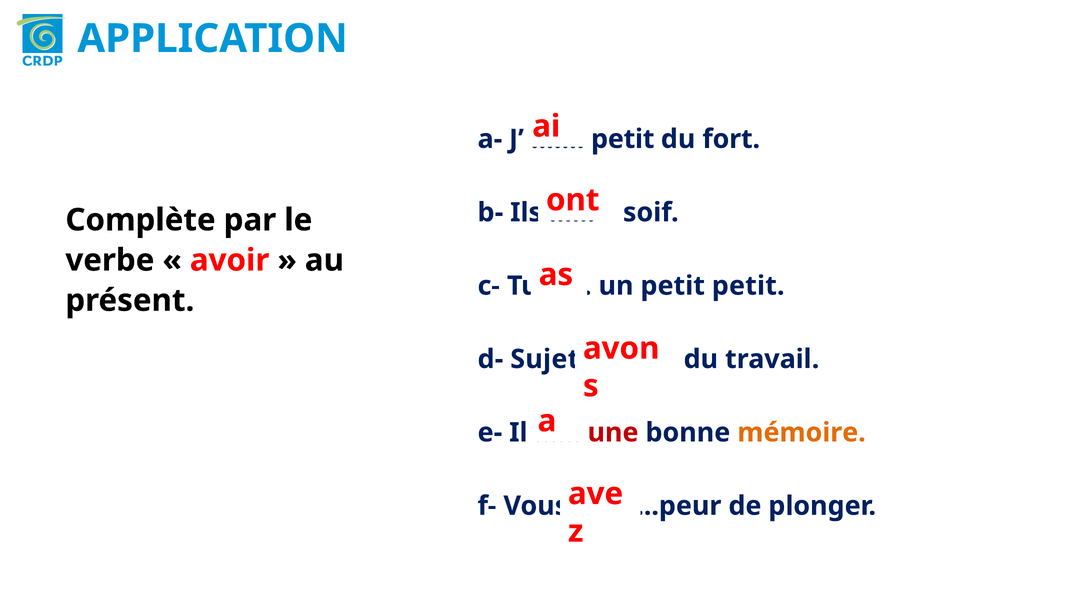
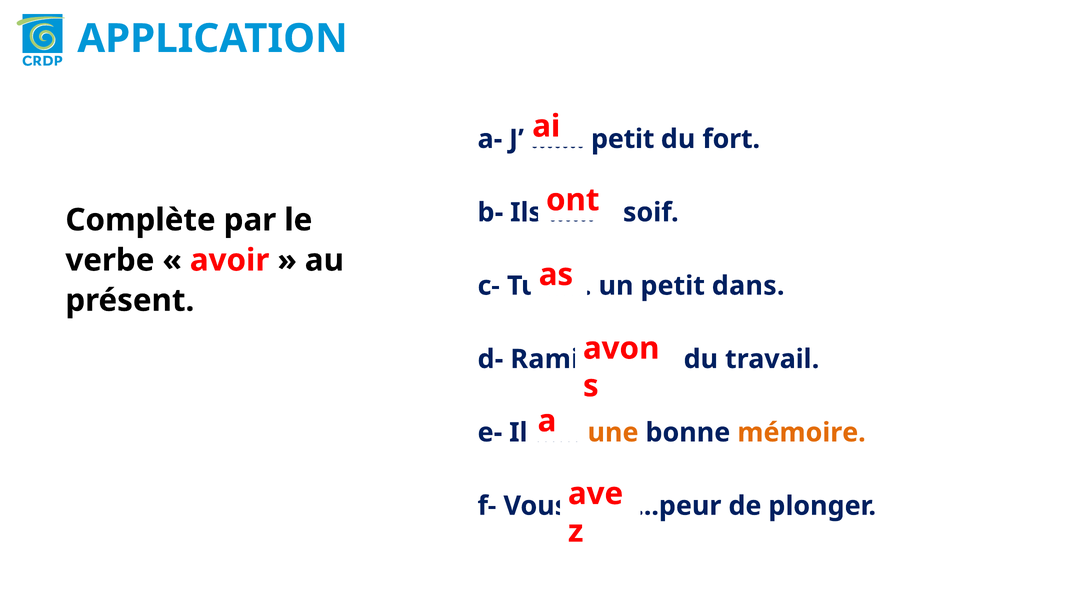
petit petit: petit -> dans
Sujet: Sujet -> Rami
une colour: red -> orange
